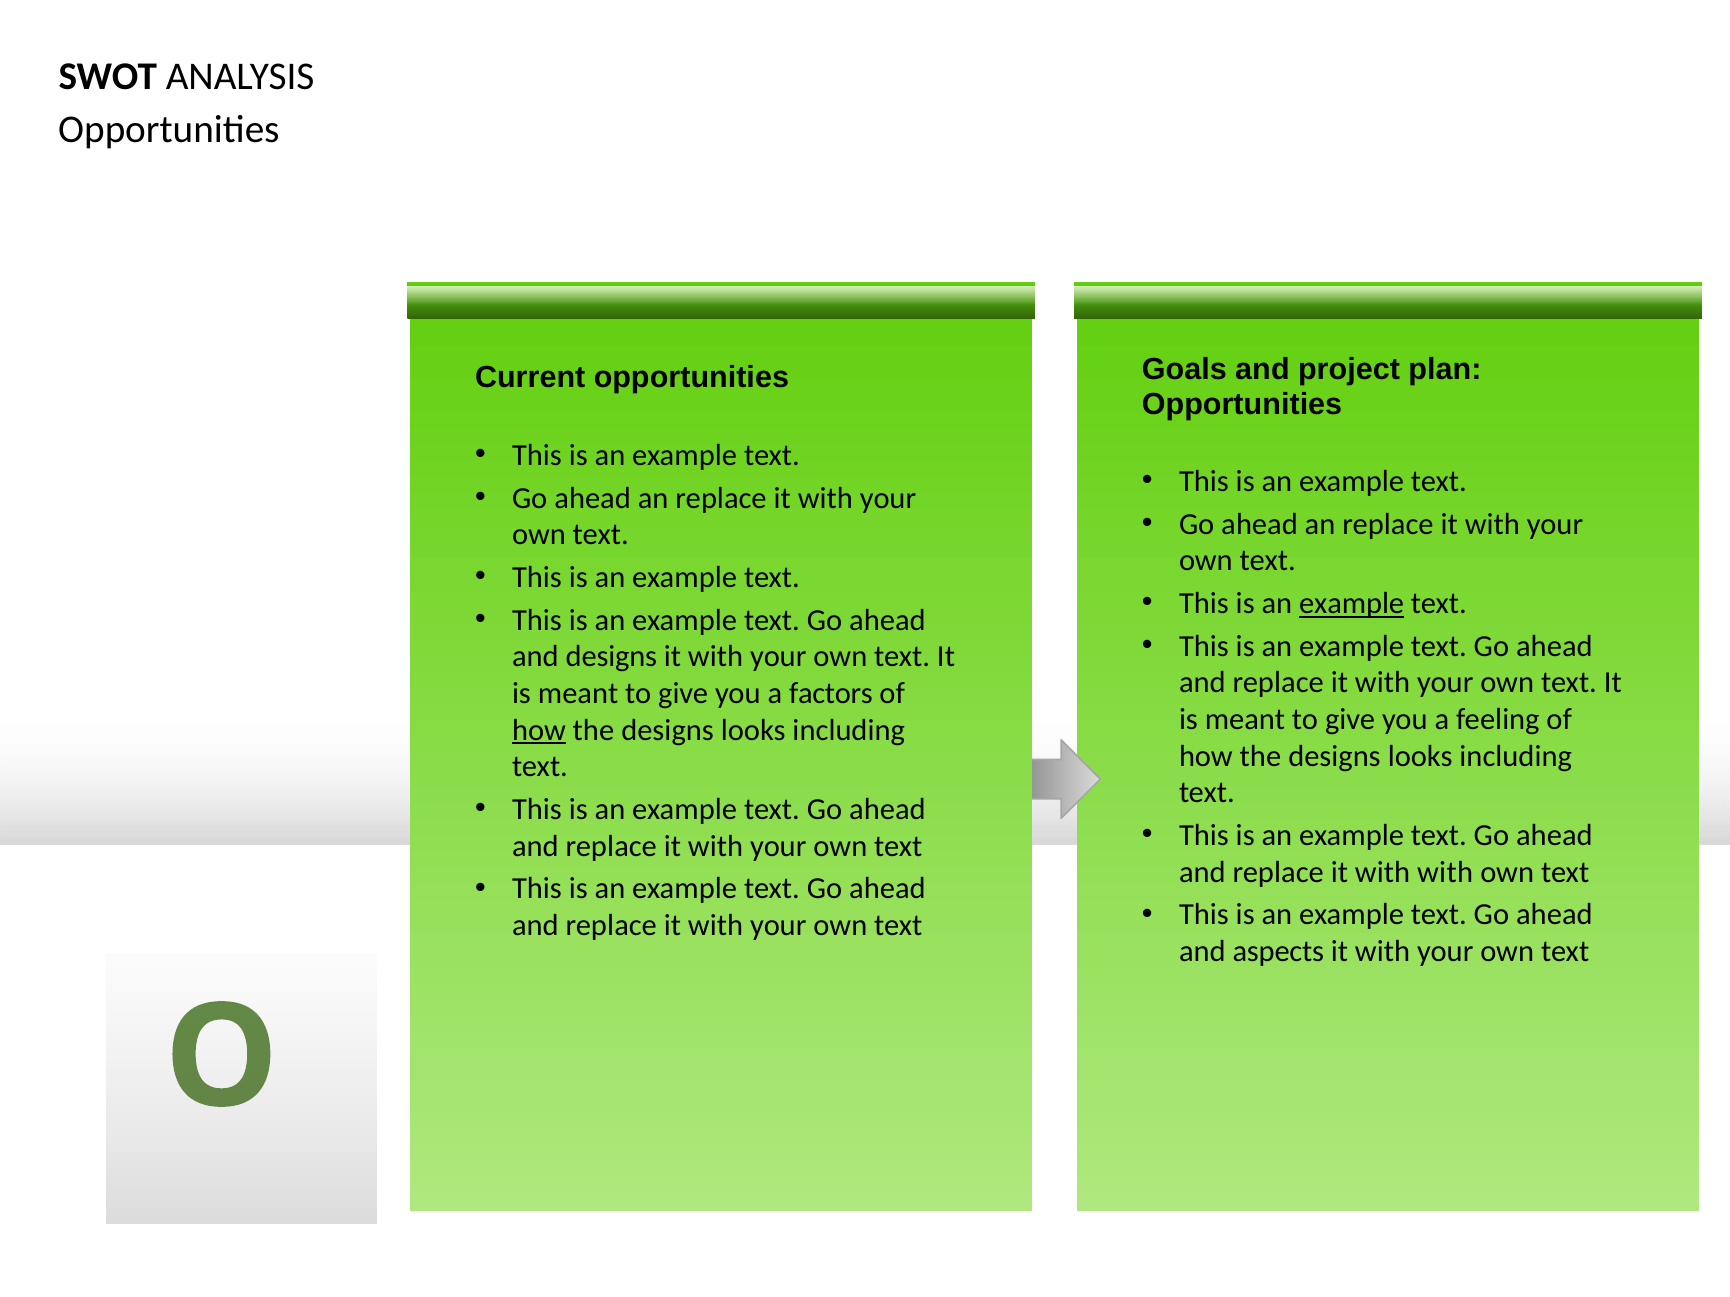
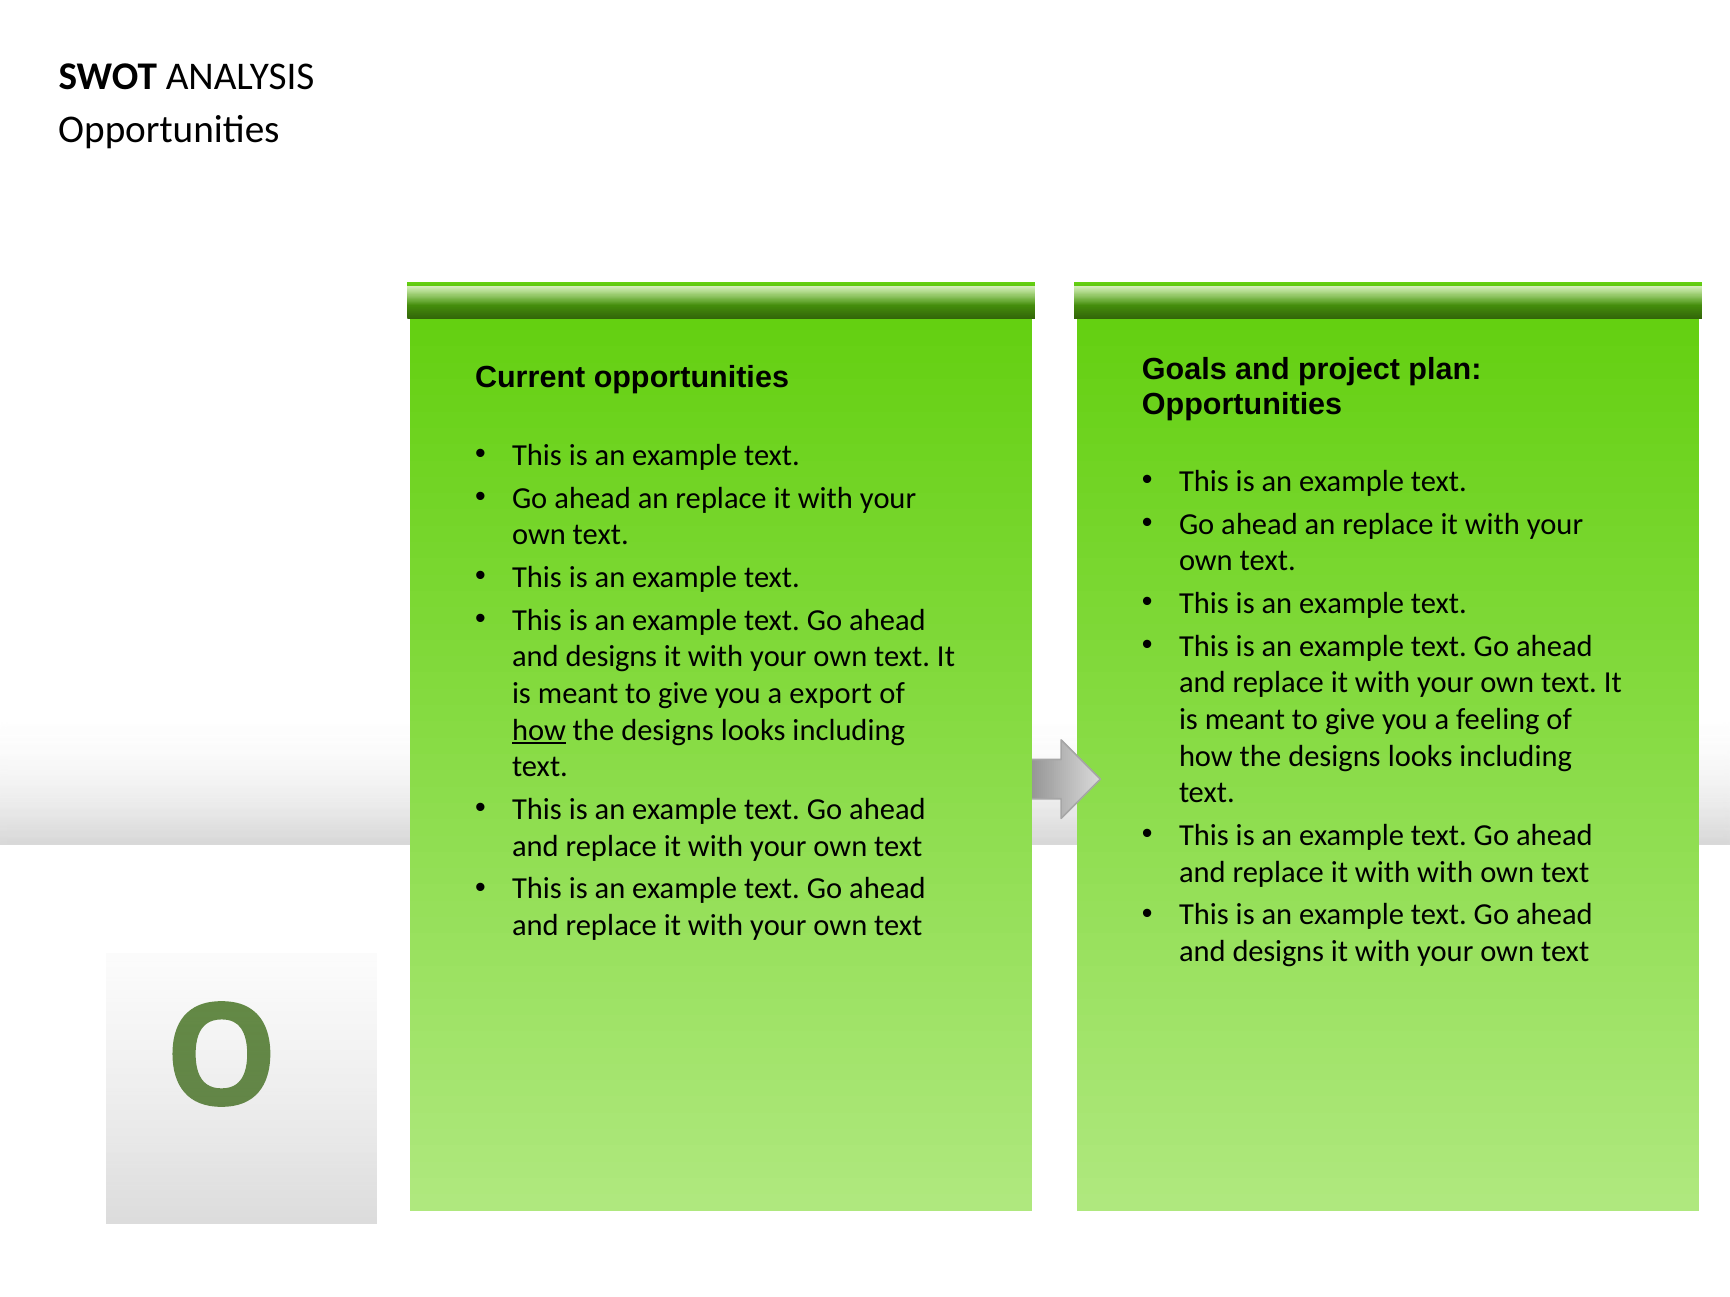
example at (1352, 604) underline: present -> none
factors: factors -> export
aspects at (1278, 952): aspects -> designs
